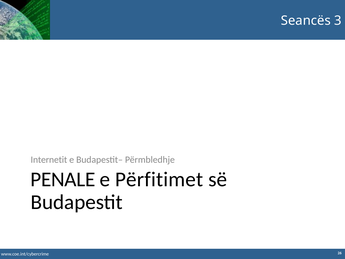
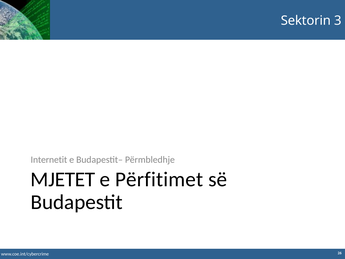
Seancës: Seancës -> Sektorin
PENALE: PENALE -> MJETET
